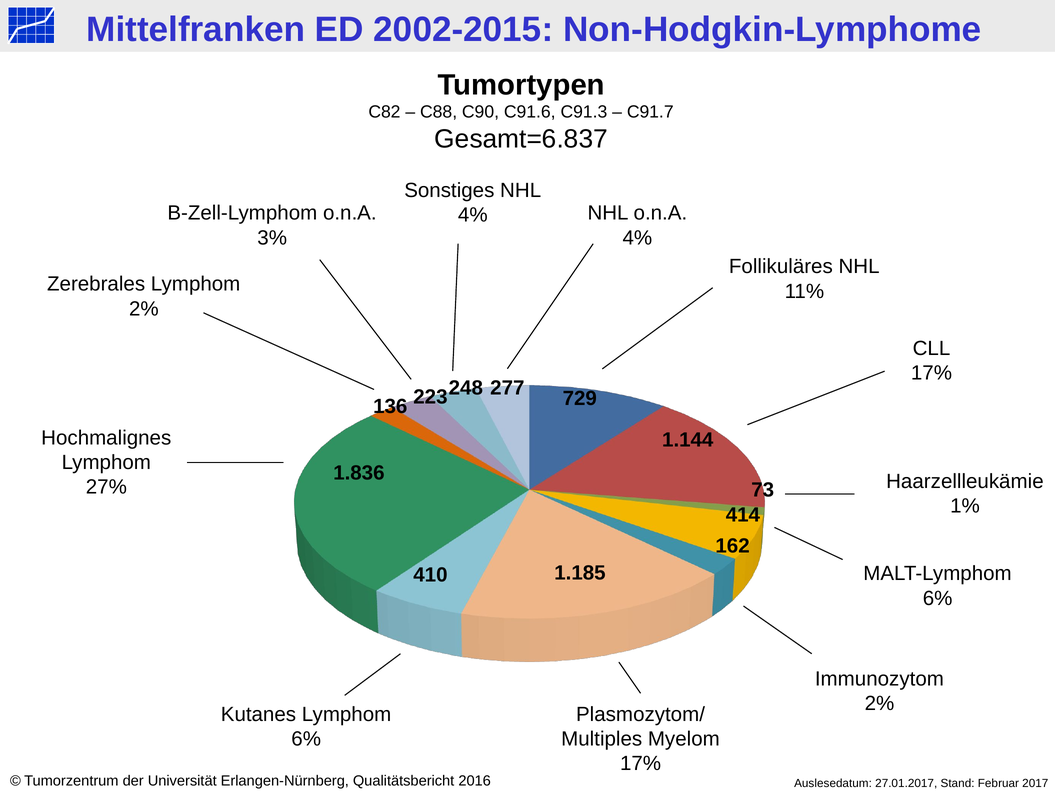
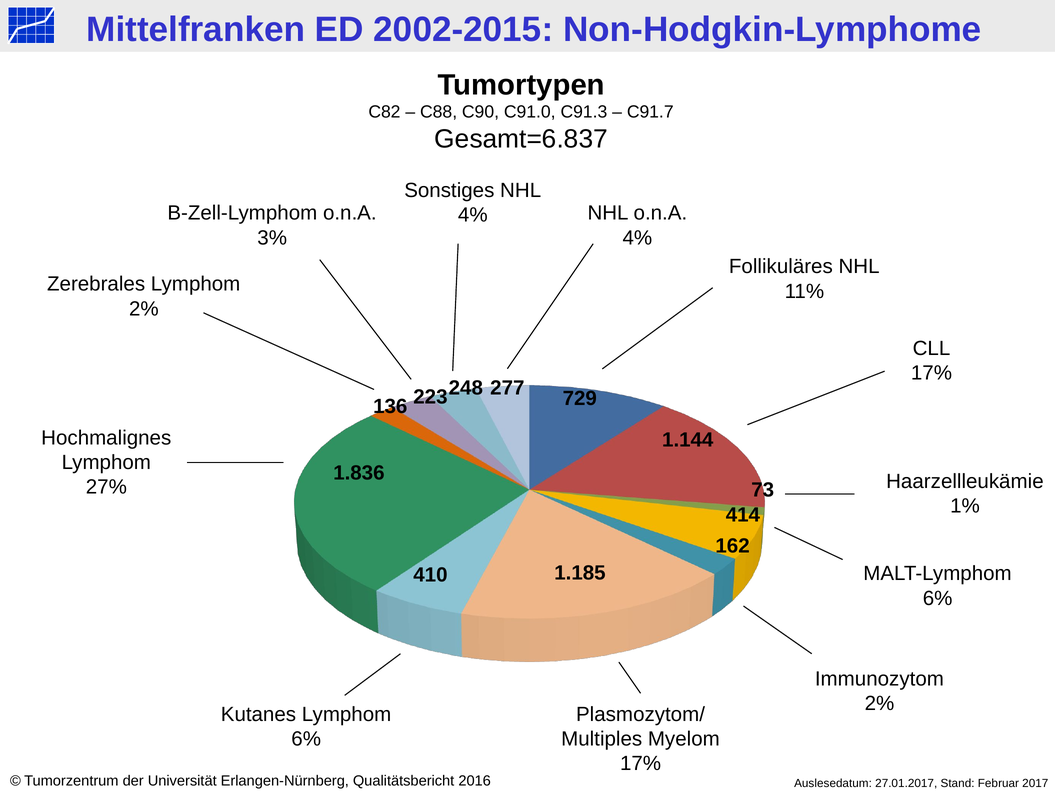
C91.6: C91.6 -> C91.0
